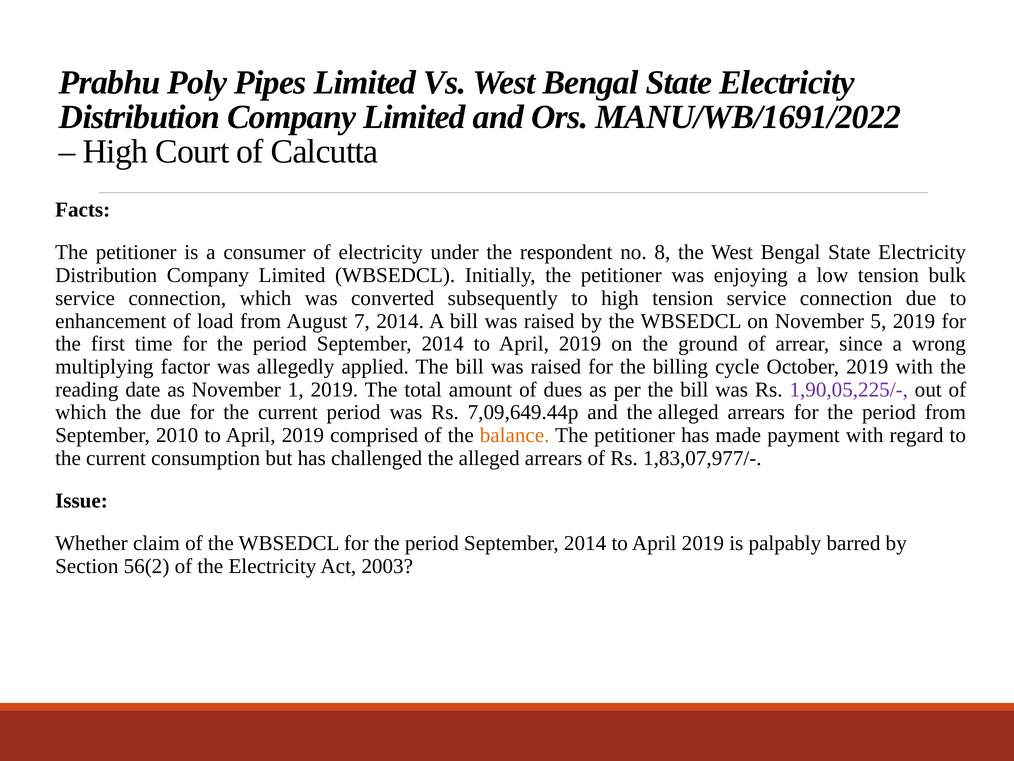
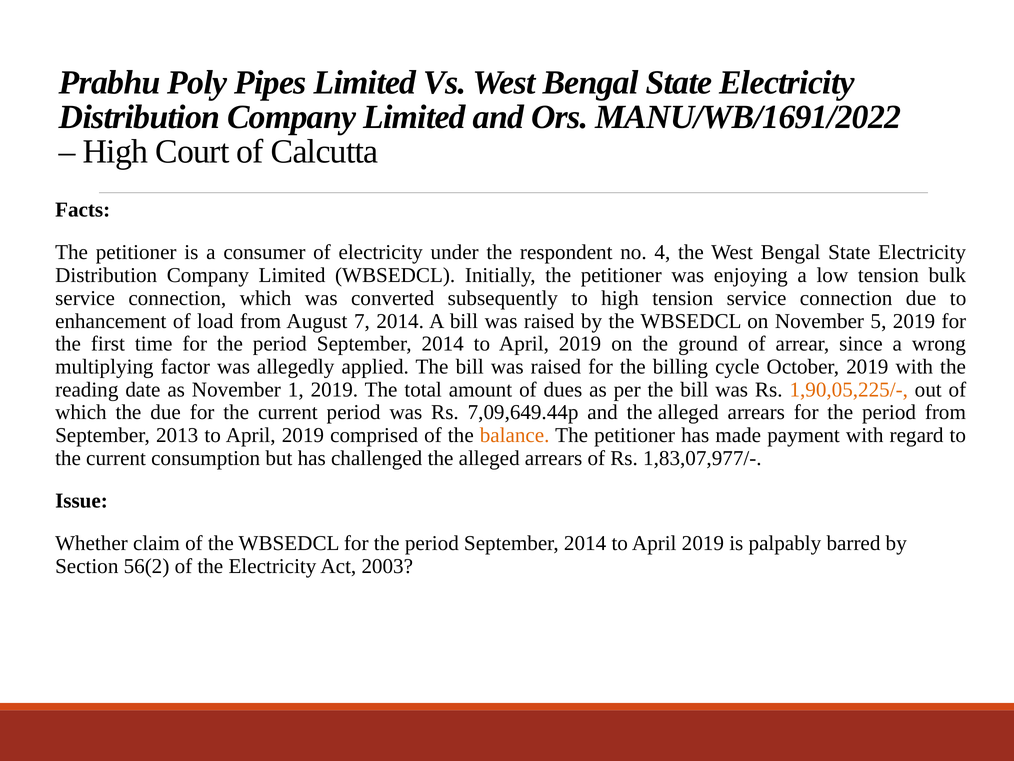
8: 8 -> 4
1,90,05,225/- colour: purple -> orange
2010: 2010 -> 2013
